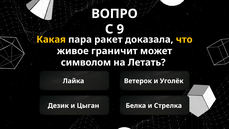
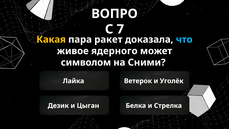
9: 9 -> 7
что colour: yellow -> light blue
граничит: граничит -> ядерного
Летать: Летать -> Сними
